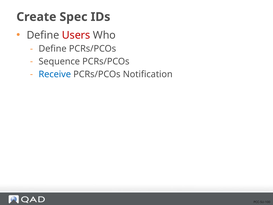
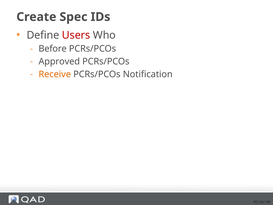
Define at (53, 49): Define -> Before
Sequence: Sequence -> Approved
Receive colour: blue -> orange
